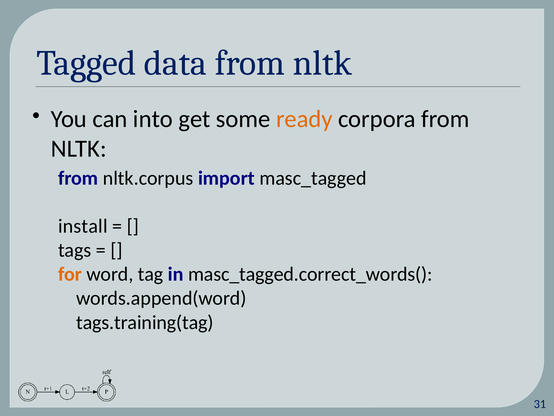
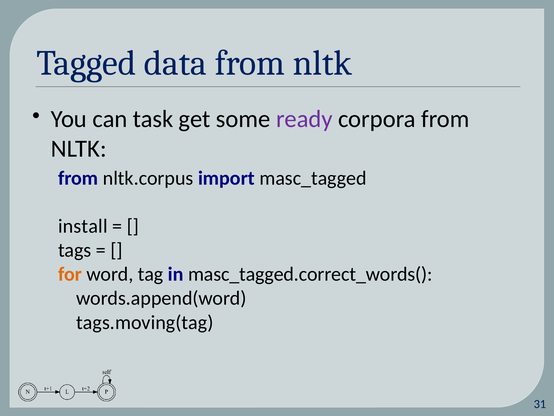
into: into -> task
ready colour: orange -> purple
tags.training(tag: tags.training(tag -> tags.moving(tag
